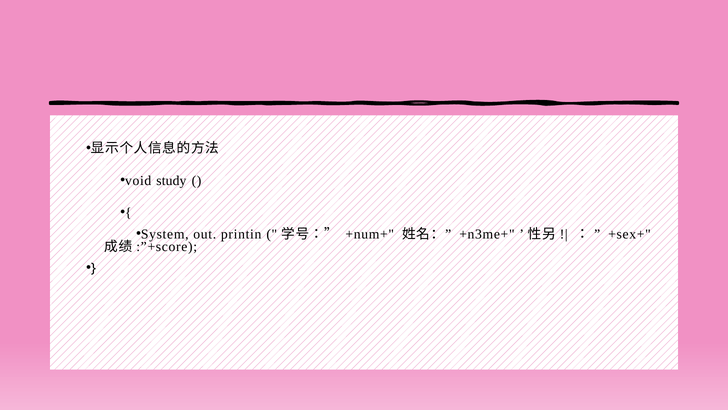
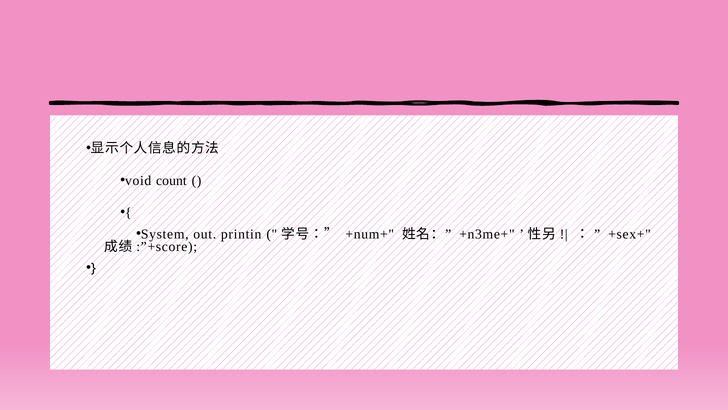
study: study -> count
